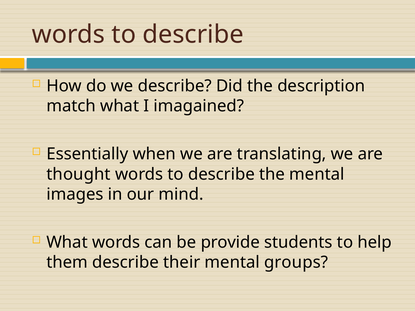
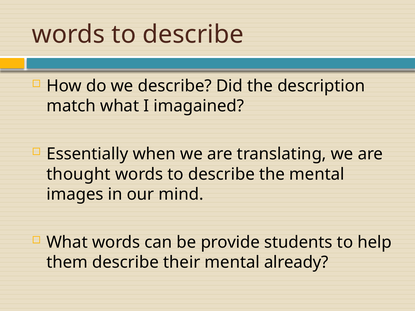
groups: groups -> already
